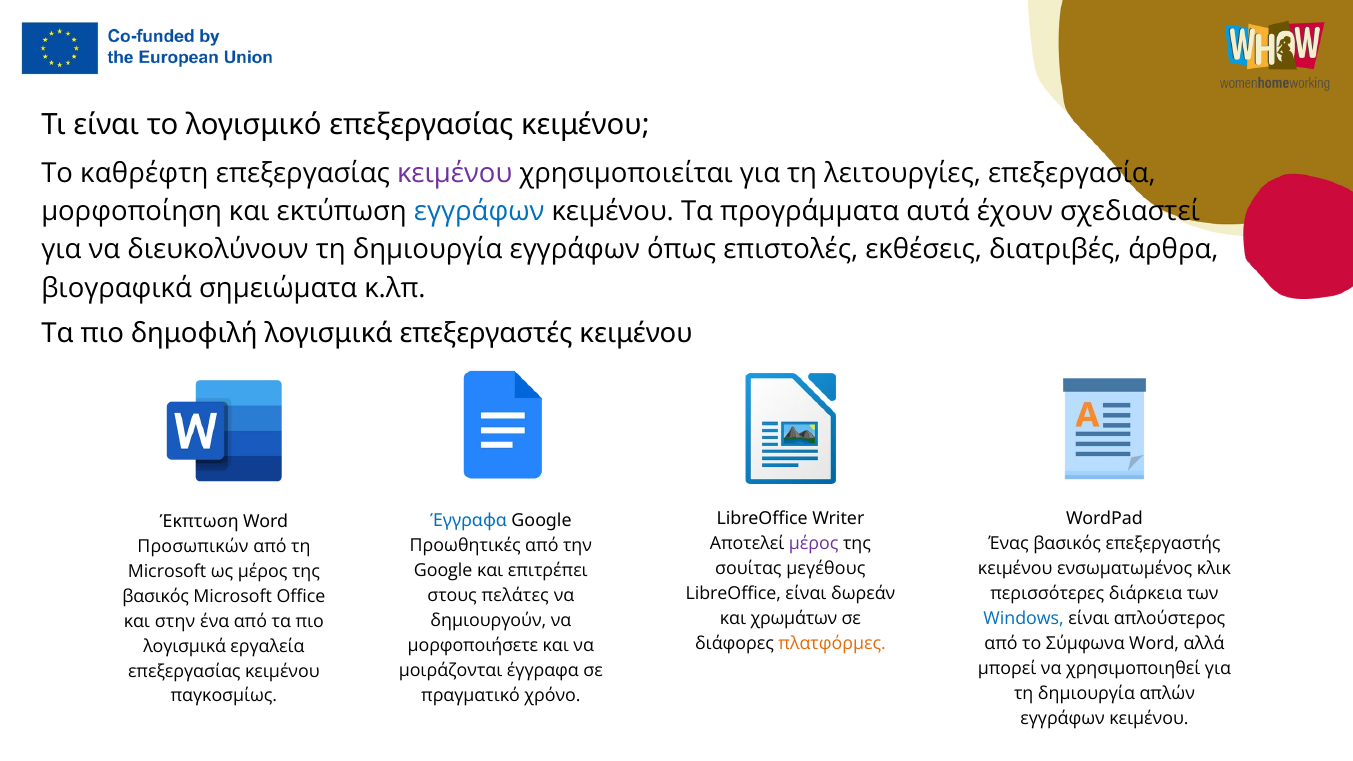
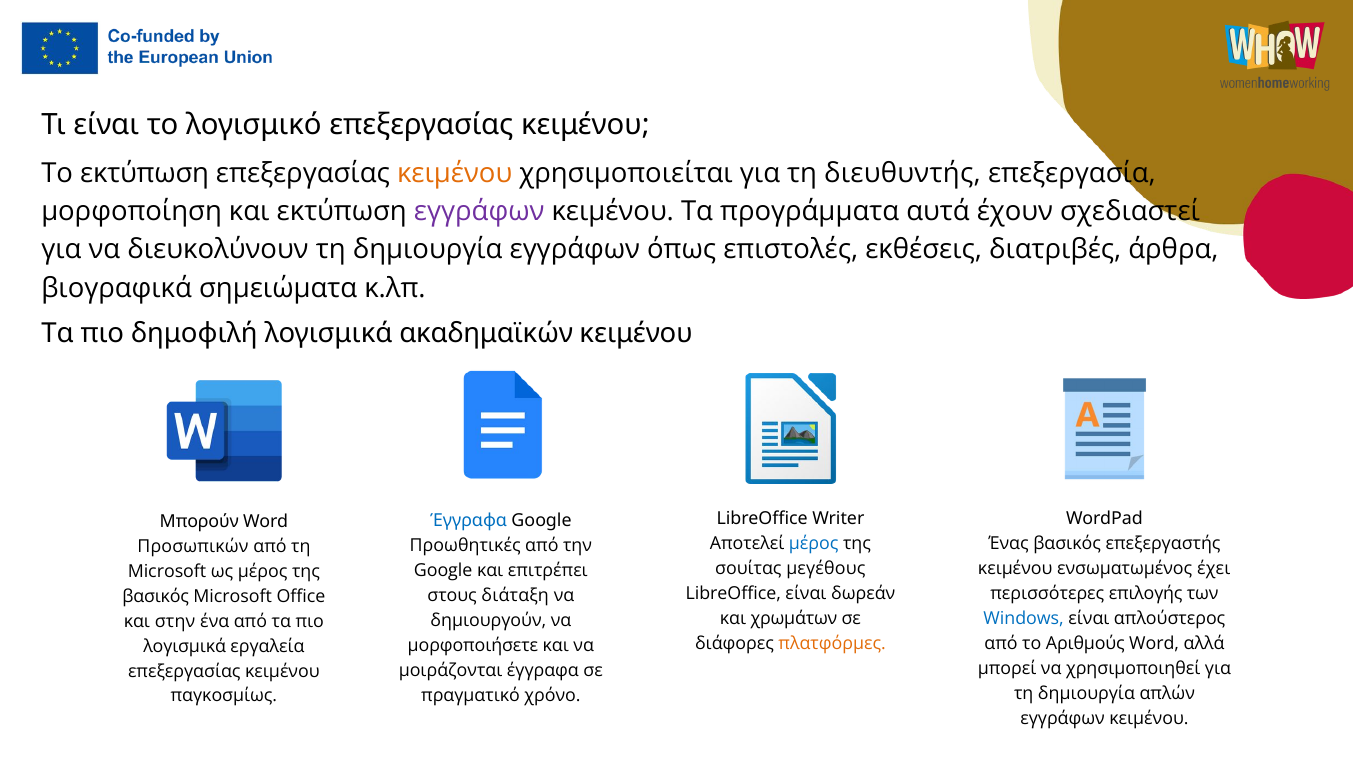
Το καθρέφτη: καθρέφτη -> εκτύπωση
κειμένου at (455, 173) colour: purple -> orange
λειτουργίες: λειτουργίες -> διευθυντής
εγγράφων at (479, 211) colour: blue -> purple
επεξεργαστές: επεξεργαστές -> ακαδημαϊκών
Έκπτωση: Έκπτωση -> Μπορούν
μέρος at (814, 544) colour: purple -> blue
κλικ: κλικ -> έχει
διάρκεια: διάρκεια -> επιλογής
πελάτες: πελάτες -> διάταξη
Σύμφωνα: Σύμφωνα -> Αριθμούς
